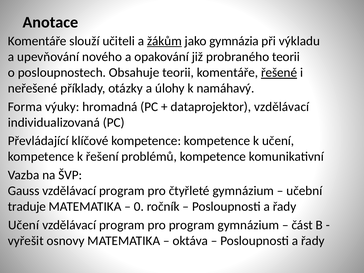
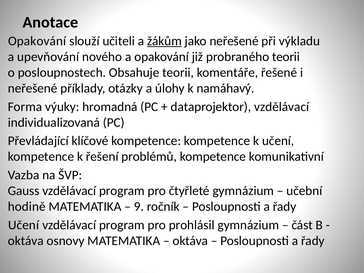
Komentáře at (37, 41): Komentáře -> Opakování
jako gymnázia: gymnázia -> neřešené
řešené underline: present -> none
traduje: traduje -> hodině
0: 0 -> 9
pro program: program -> prohlásil
vyřešit at (26, 241): vyřešit -> oktáva
